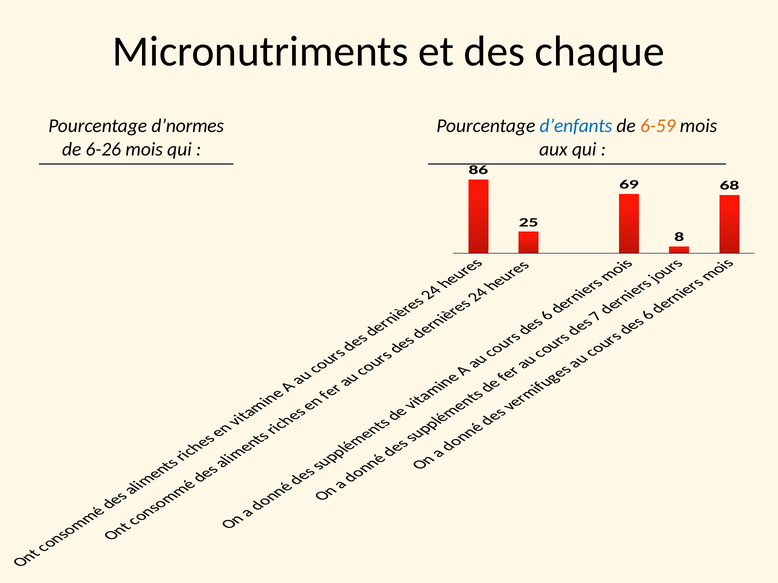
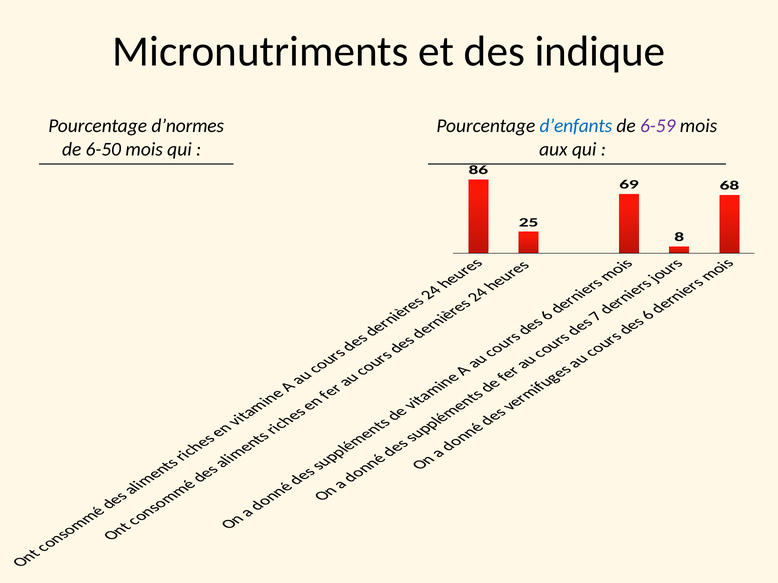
chaque: chaque -> indique
6-59 colour: orange -> purple
6-26: 6-26 -> 6-50
